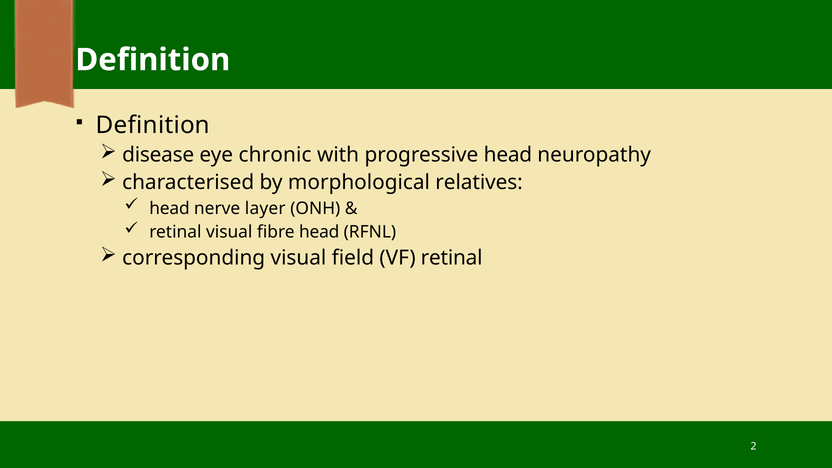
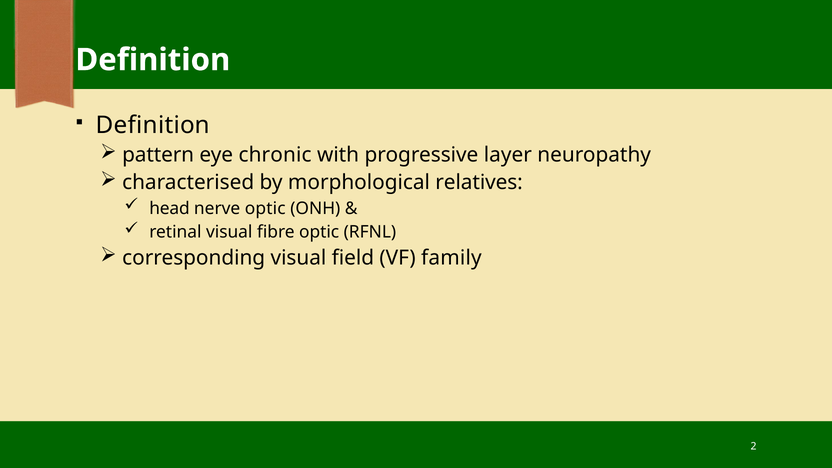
disease: disease -> pattern
progressive head: head -> layer
nerve layer: layer -> optic
fibre head: head -> optic
VF retinal: retinal -> family
